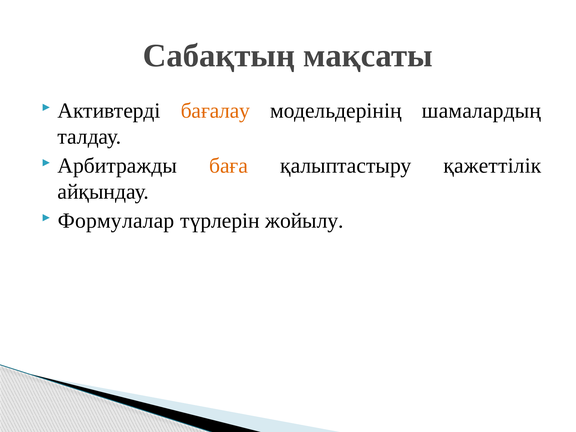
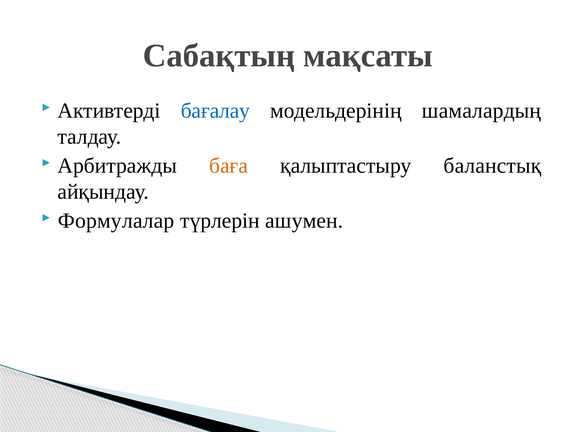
бағалау colour: orange -> blue
қажеттілік: қажеттілік -> баланстық
жойылу: жойылу -> ашумен
